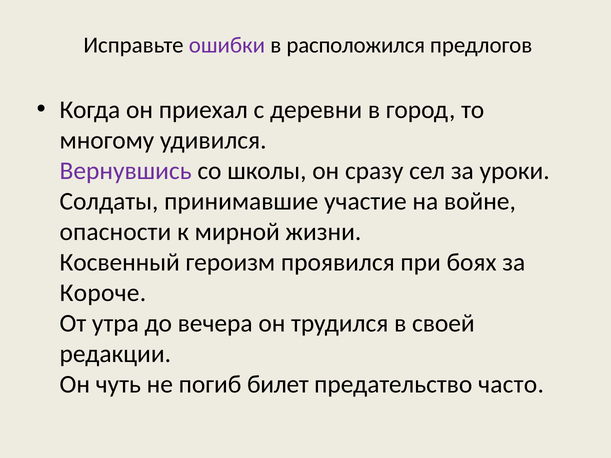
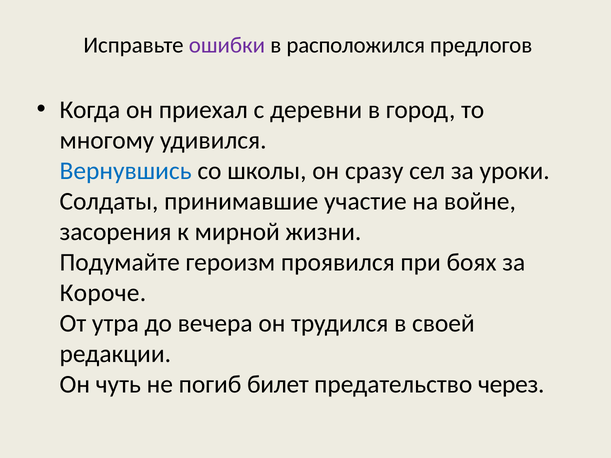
Вернувшись colour: purple -> blue
опасности: опасности -> засорения
Косвенный: Косвенный -> Подумайте
часто: часто -> через
